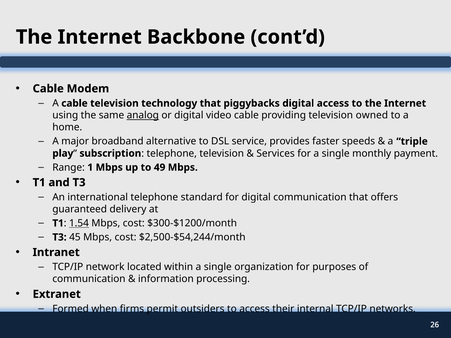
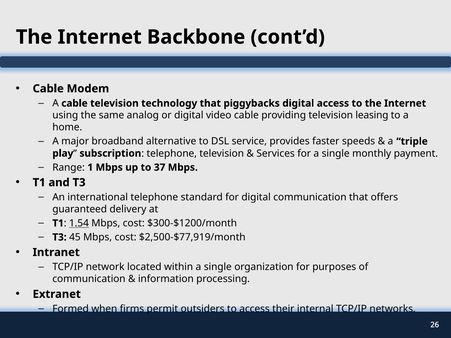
analog underline: present -> none
owned: owned -> leasing
49: 49 -> 37
$2,500-$54,244/month: $2,500-$54,244/month -> $2,500-$77,919/month
